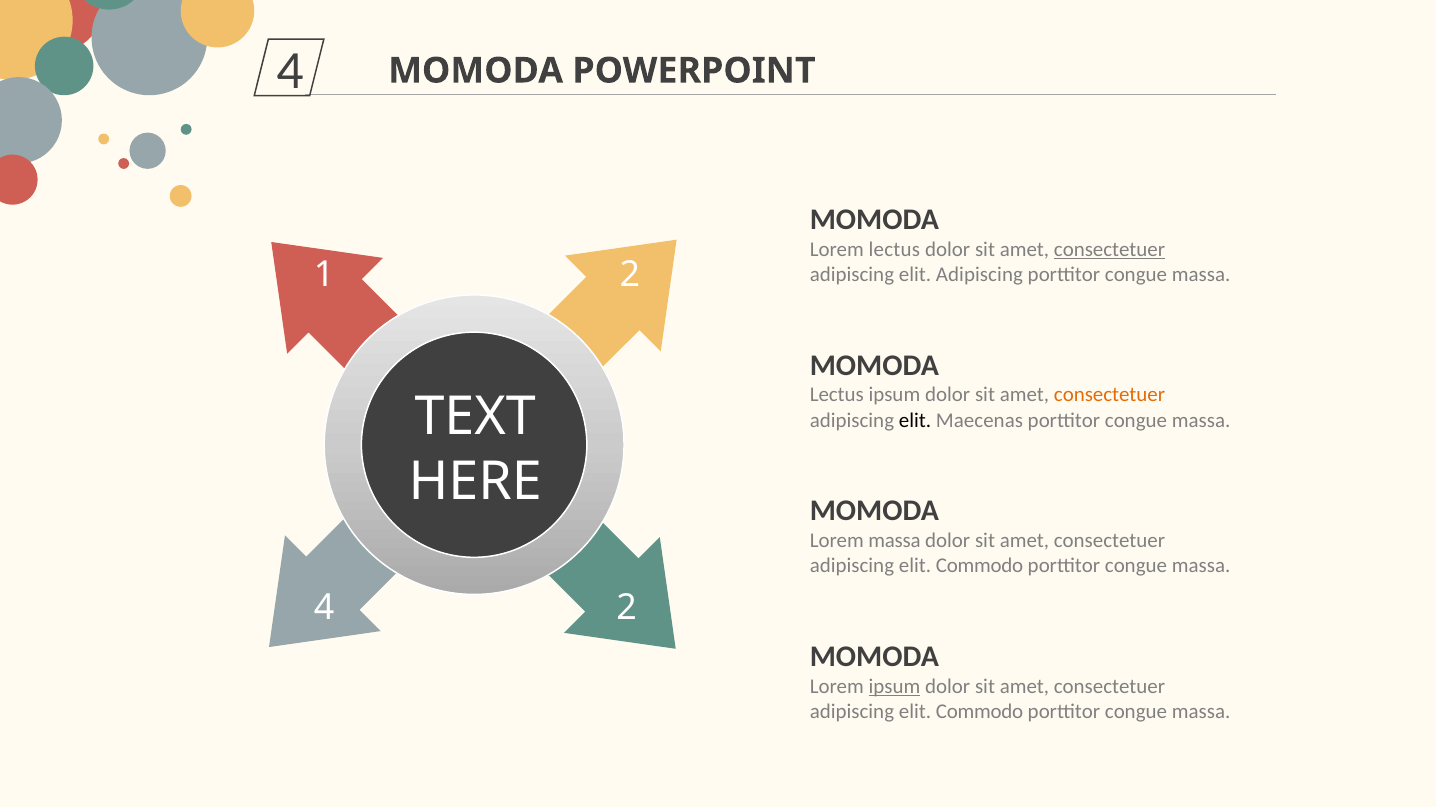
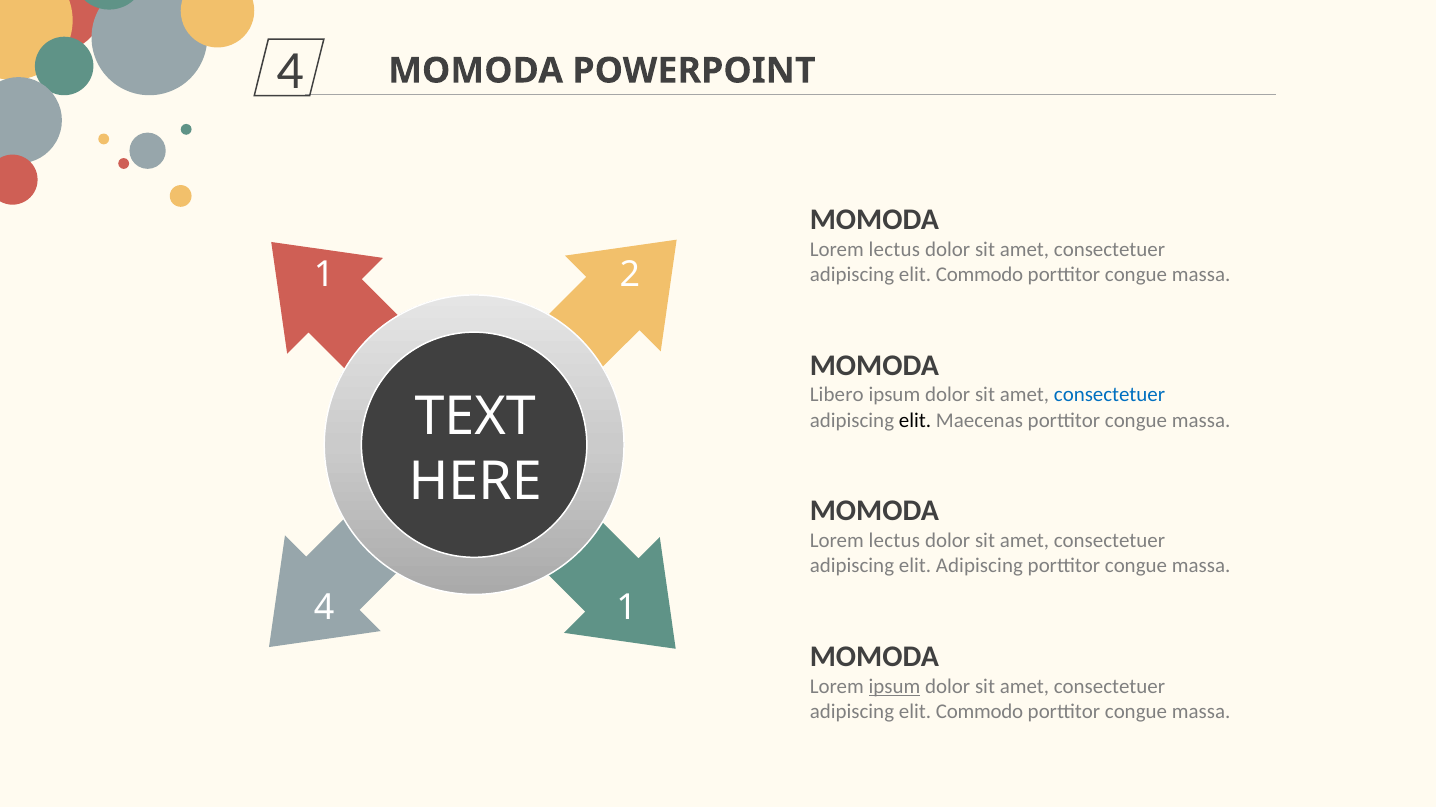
consectetuer at (1110, 250) underline: present -> none
Adipiscing at (979, 275): Adipiscing -> Commodo
Lectus at (837, 395): Lectus -> Libero
consectetuer at (1110, 395) colour: orange -> blue
massa at (895, 541): massa -> lectus
Commodo at (980, 566): Commodo -> Adipiscing
4 2: 2 -> 1
